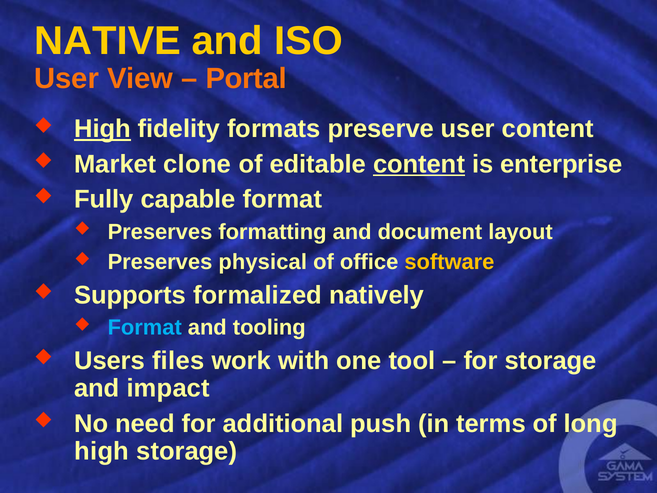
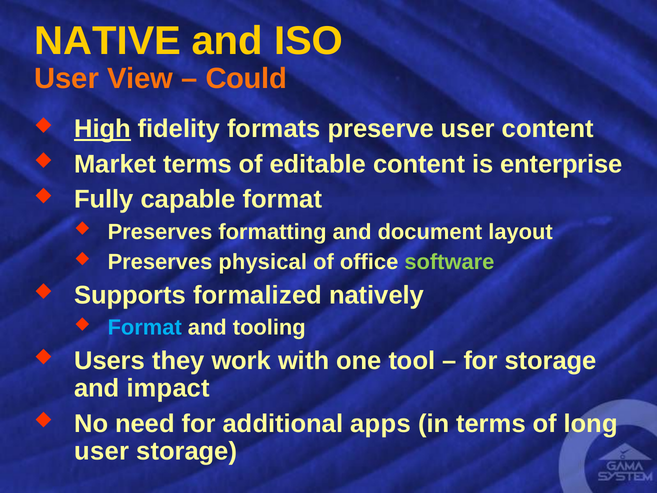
Portal: Portal -> Could
Market clone: clone -> terms
content at (419, 164) underline: present -> none
software colour: yellow -> light green
files: files -> they
push: push -> apps
high at (102, 451): high -> user
